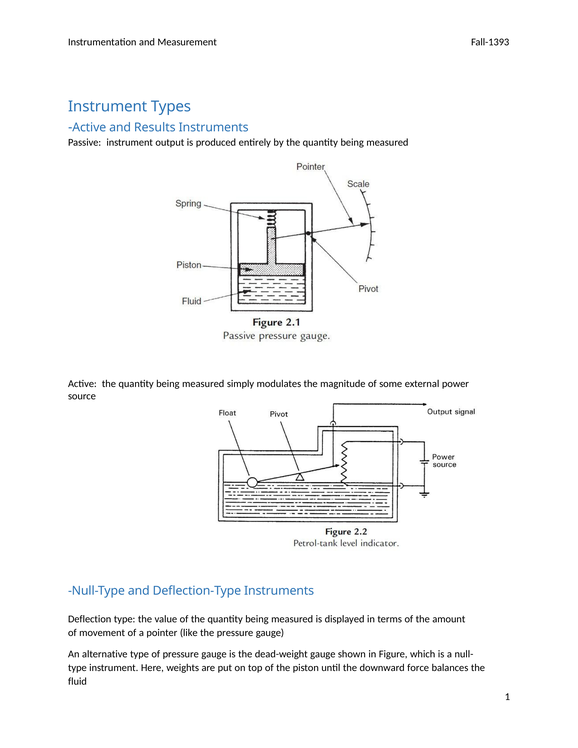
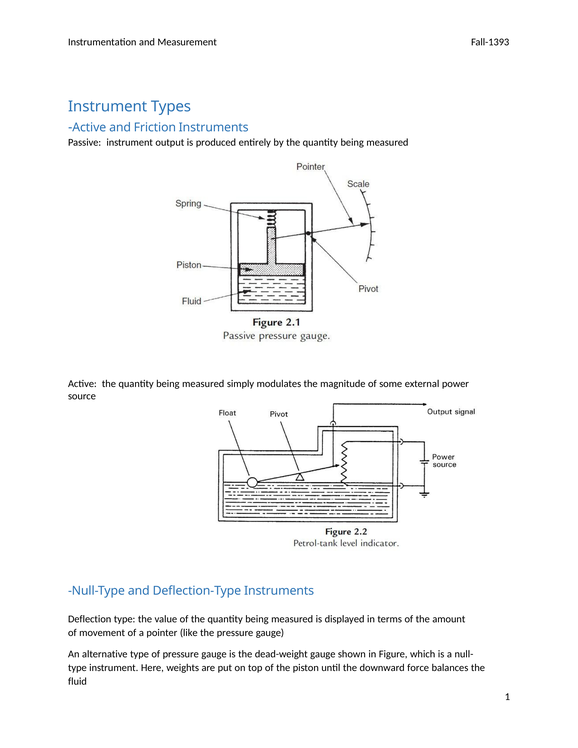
Results: Results -> Friction
